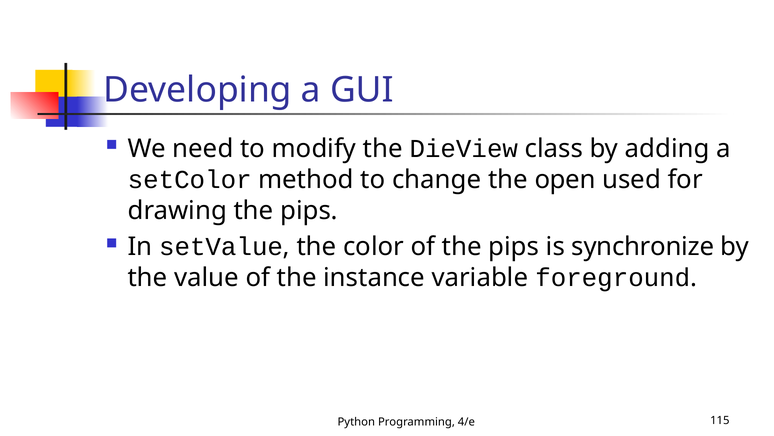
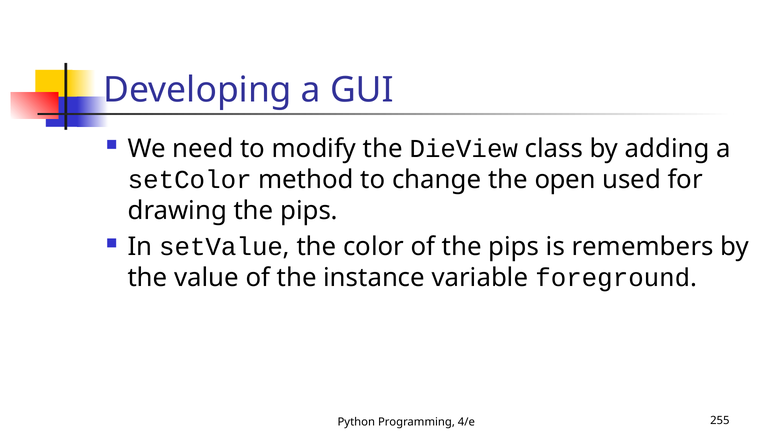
synchronize: synchronize -> remembers
115: 115 -> 255
